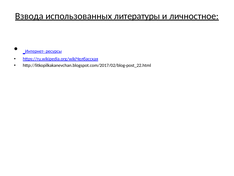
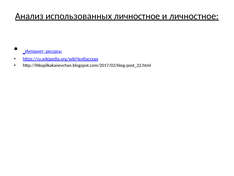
Взвода: Взвода -> Анализ
использованных литературы: литературы -> личностное
